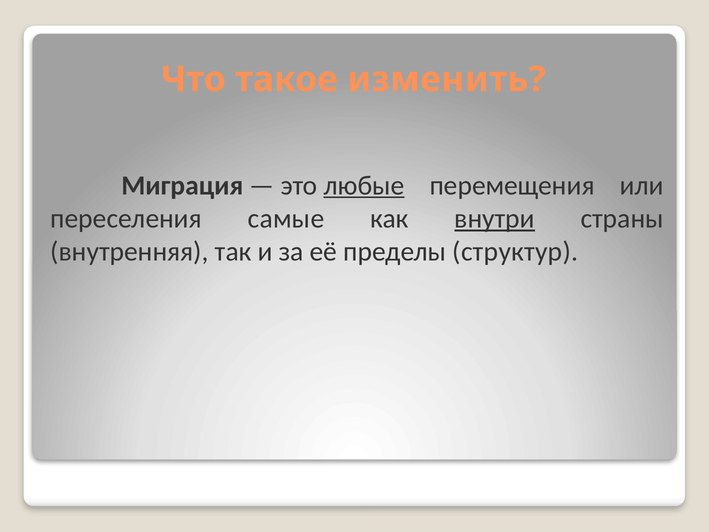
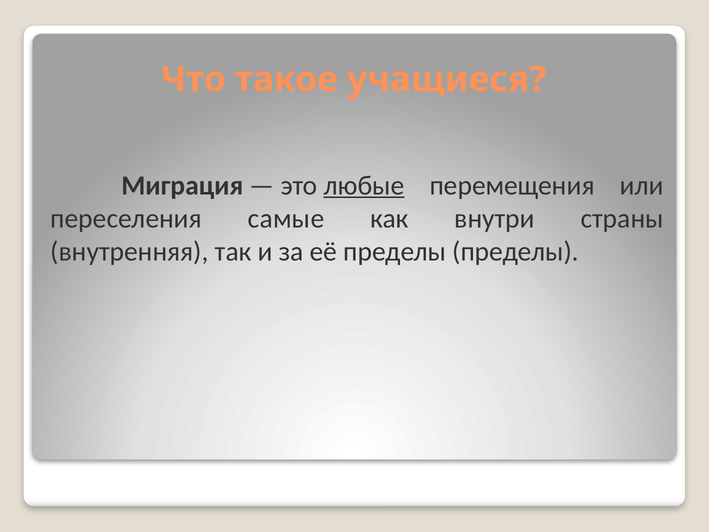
изменить: изменить -> учащиеся
внутри underline: present -> none
пределы структур: структур -> пределы
